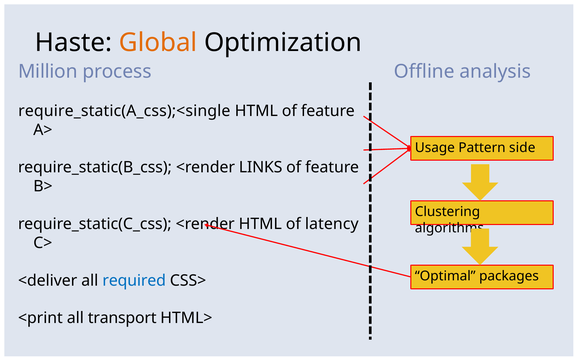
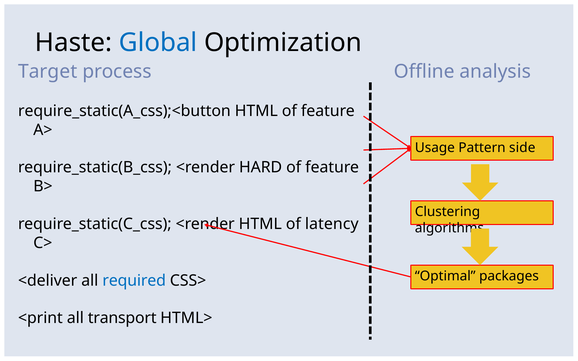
Global colour: orange -> blue
Million: Million -> Target
require_static(A_css);<single: require_static(A_css);<single -> require_static(A_css);<button
LINKS: LINKS -> HARD
